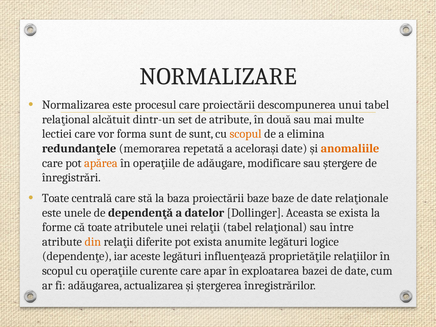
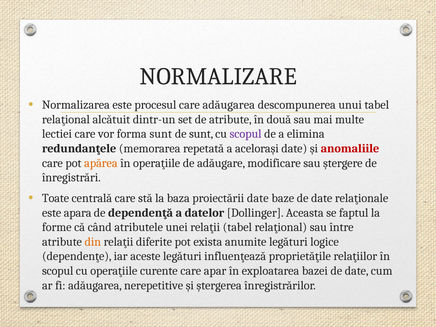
care proiectării: proiectării -> adăugarea
scopul at (246, 134) colour: orange -> purple
anomaliile colour: orange -> red
proiectării baze: baze -> date
unele: unele -> apara
se exista: exista -> faptul
că toate: toate -> când
actualizarea: actualizarea -> nerepetitive
